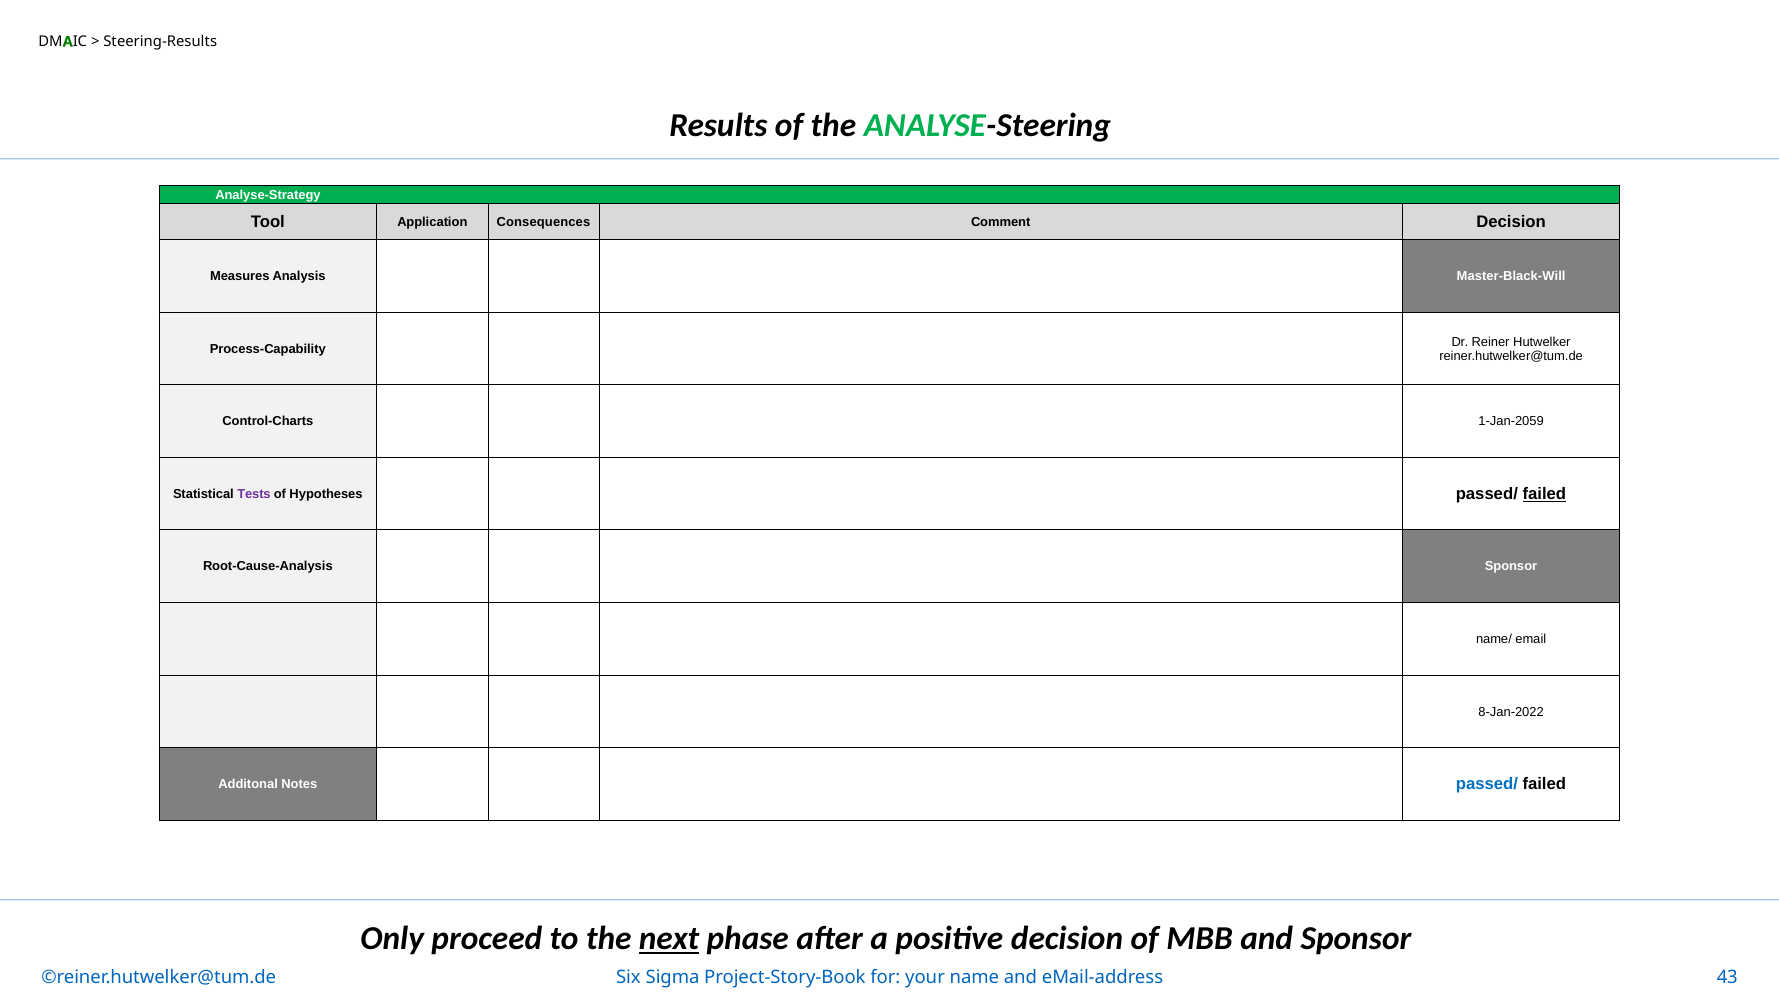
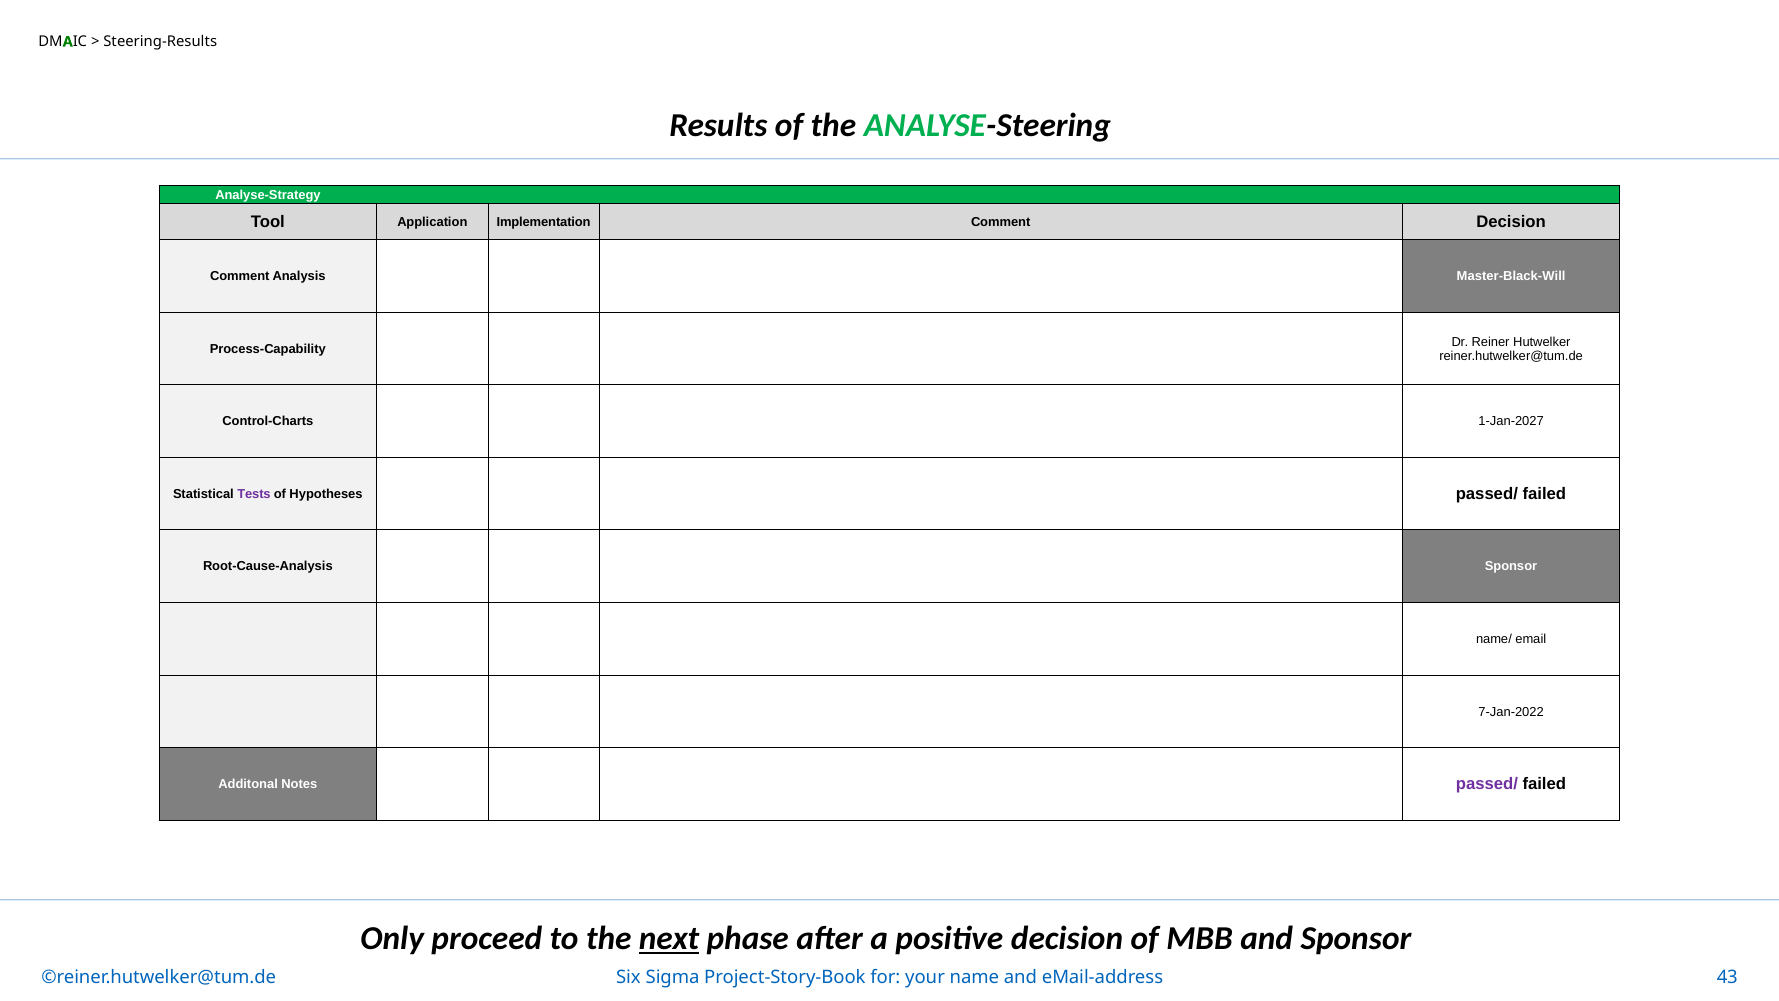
Consequences: Consequences -> Implementation
Measures at (240, 276): Measures -> Comment
1-Jan-2059: 1-Jan-2059 -> 1-Jan-2027
failed at (1544, 494) underline: present -> none
8-Jan-2022: 8-Jan-2022 -> 7-Jan-2022
passed/ at (1487, 784) colour: blue -> purple
